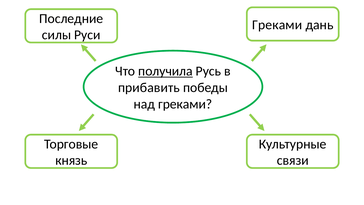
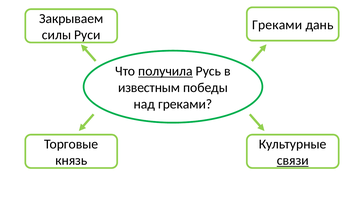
Последние: Последние -> Закрываем
прибавить: прибавить -> известным
связи underline: none -> present
